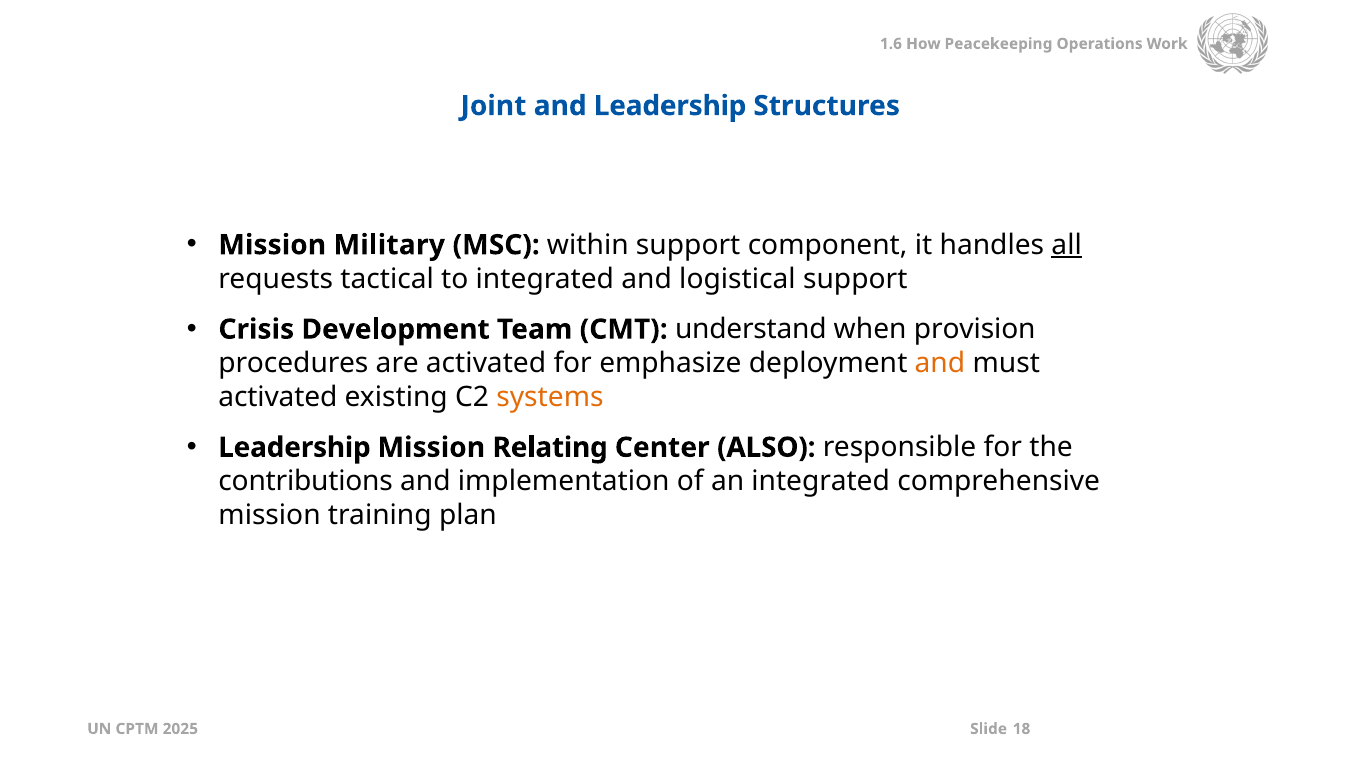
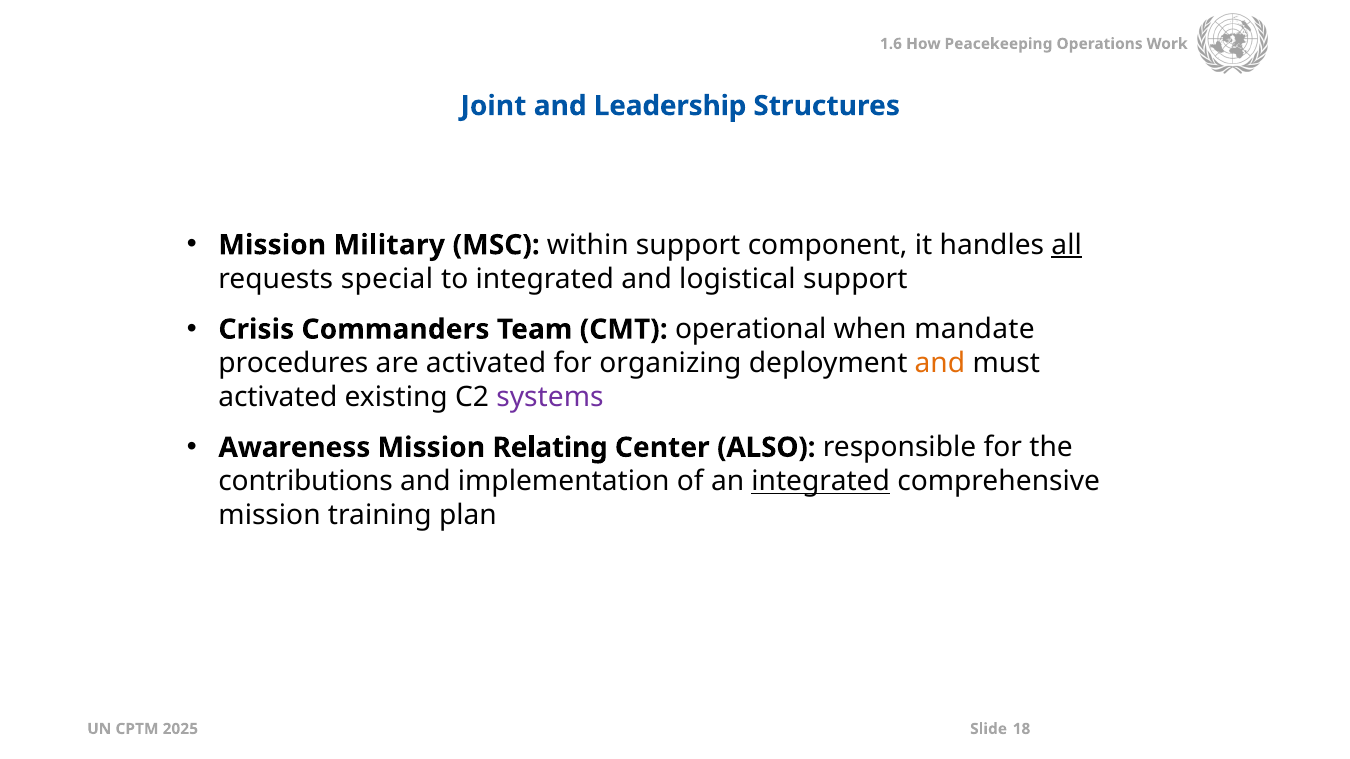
tactical: tactical -> special
Development: Development -> Commanders
understand: understand -> operational
provision: provision -> mandate
emphasize: emphasize -> organizing
systems colour: orange -> purple
Leadership at (294, 448): Leadership -> Awareness
integrated at (821, 481) underline: none -> present
